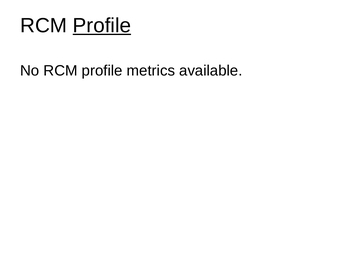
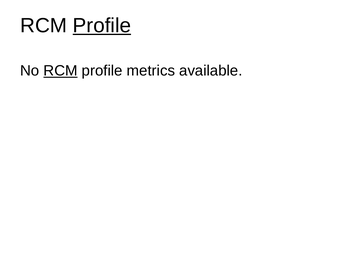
RCM at (61, 71) underline: none -> present
